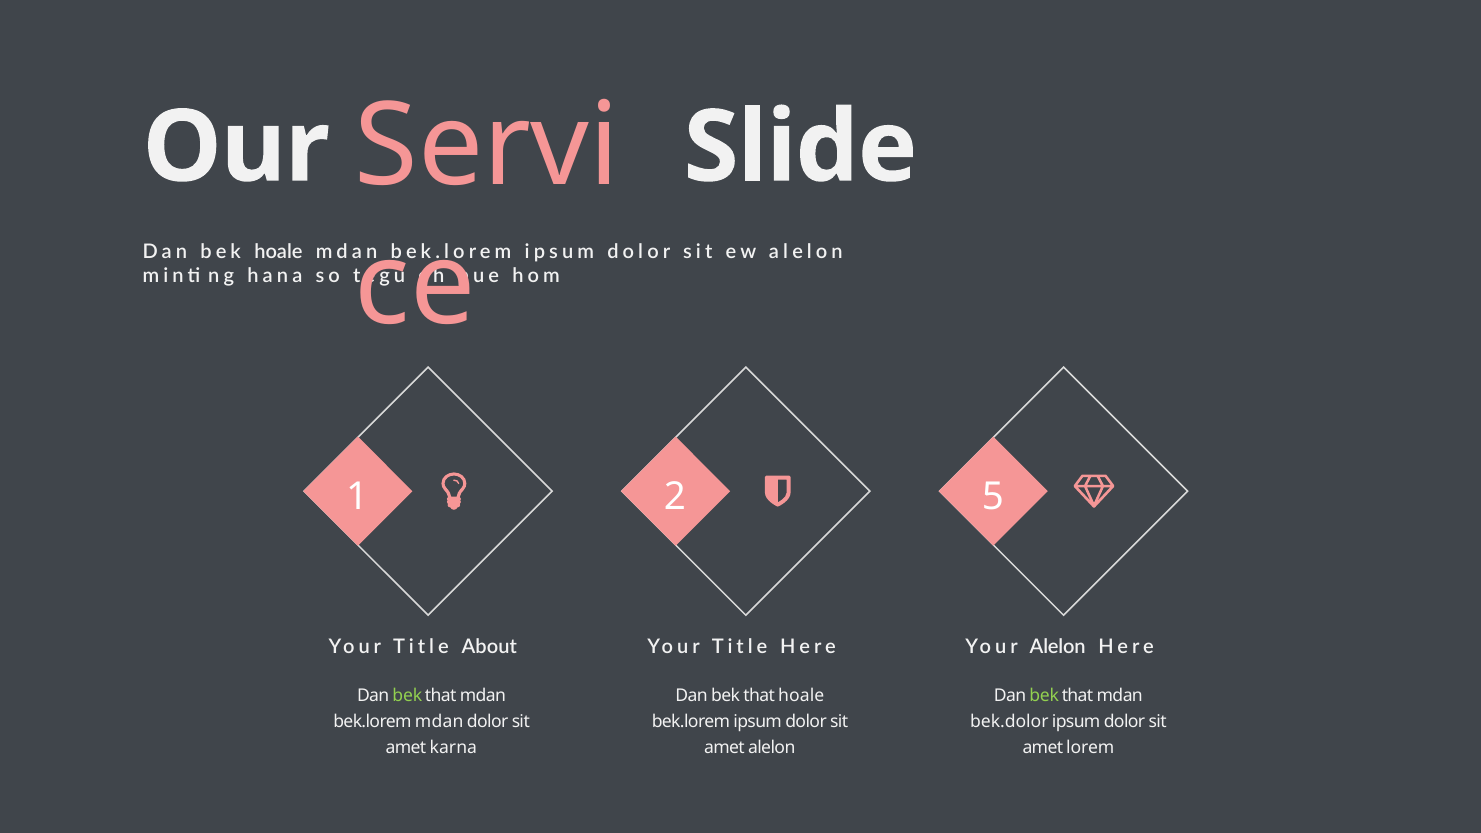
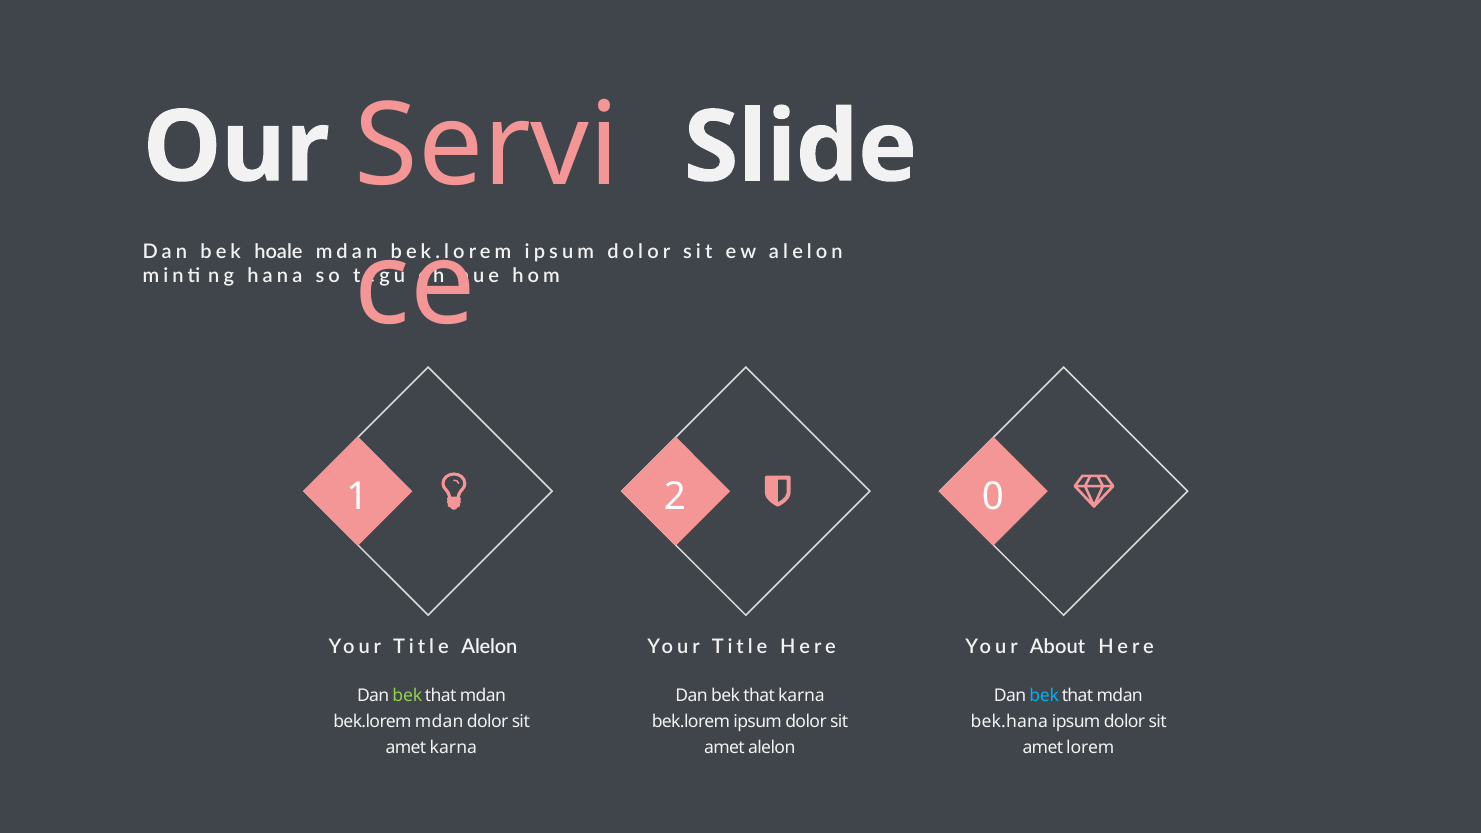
5: 5 -> 0
Title About: About -> Alelon
Your Alelon: Alelon -> About
that hoale: hoale -> karna
bek at (1044, 695) colour: light green -> light blue
bek.dolor: bek.dolor -> bek.hana
